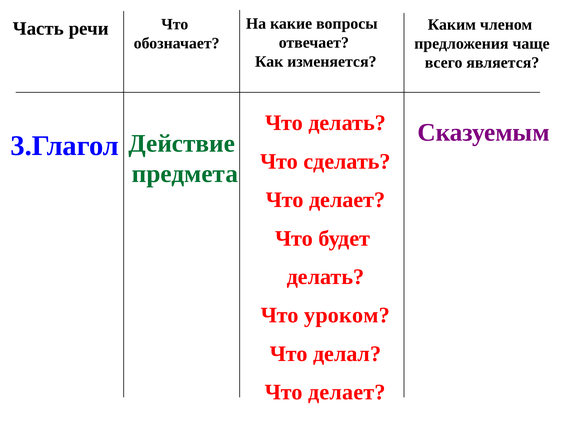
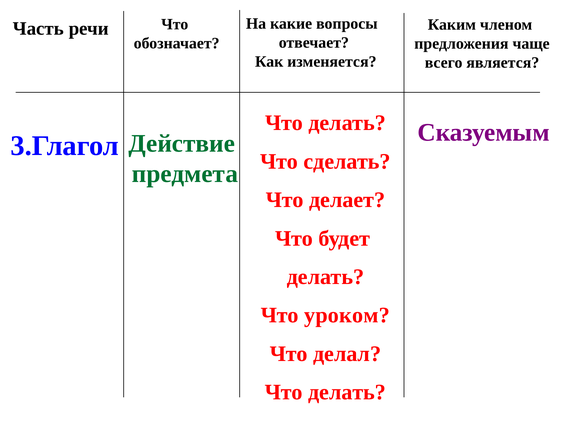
делает at (347, 392): делает -> делать
